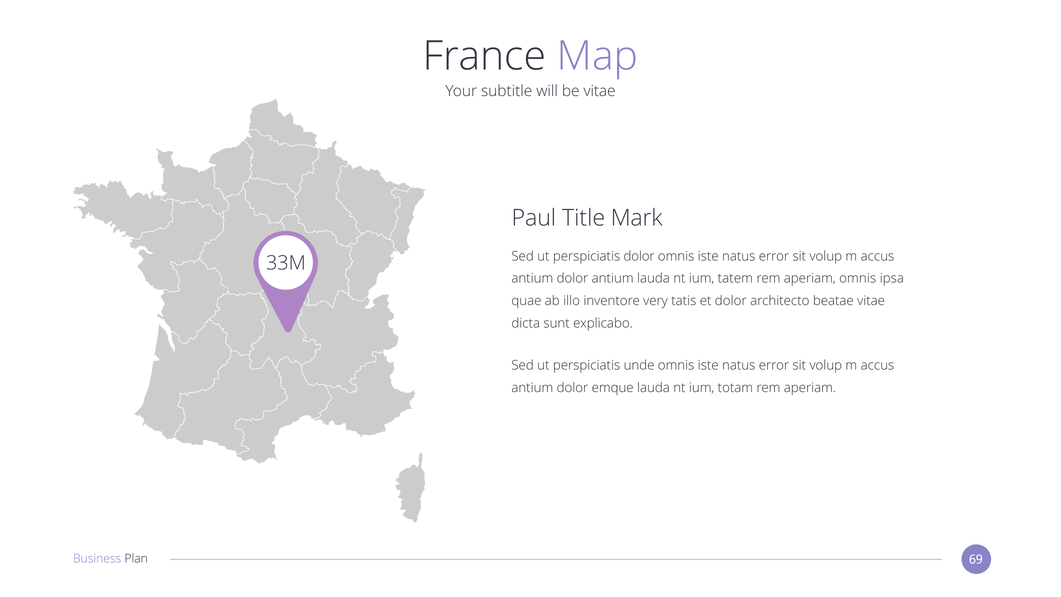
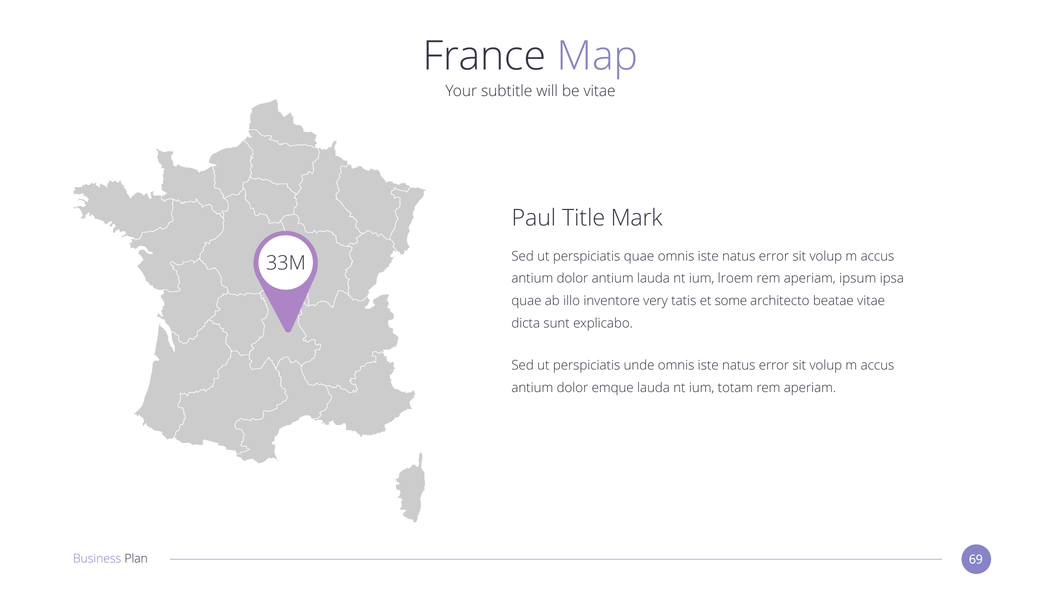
perspiciatis dolor: dolor -> quae
tatem: tatem -> lroem
aperiam omnis: omnis -> ipsum
et dolor: dolor -> some
